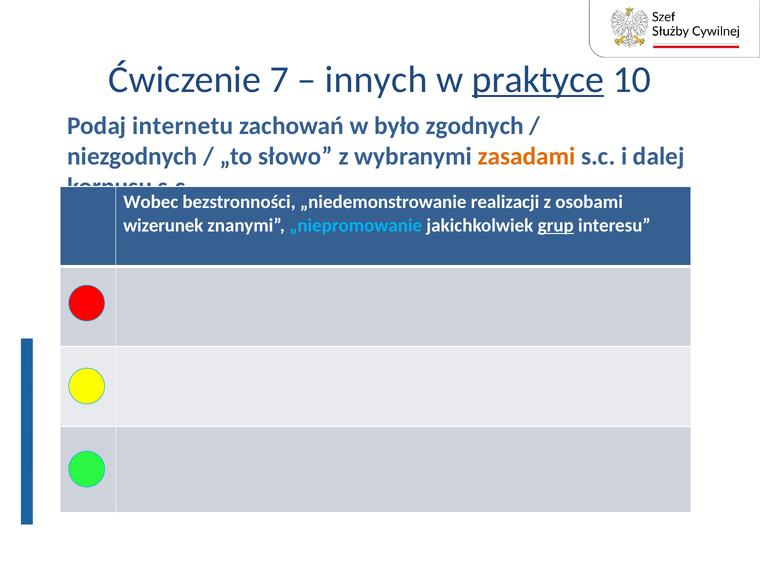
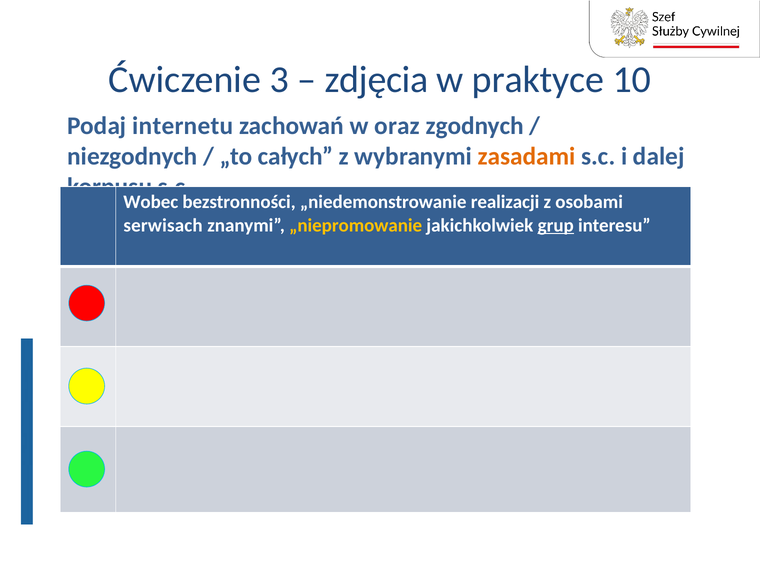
7: 7 -> 3
innych: innych -> zdjęcia
praktyce underline: present -> none
było: było -> oraz
słowo: słowo -> całych
wizerunek: wizerunek -> serwisach
„niepromowanie colour: light blue -> yellow
